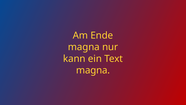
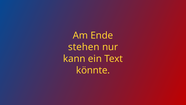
magna at (84, 47): magna -> stehen
magna at (93, 70): magna -> könnte
